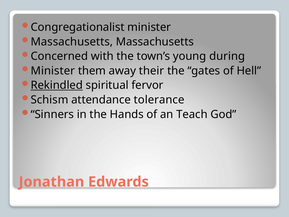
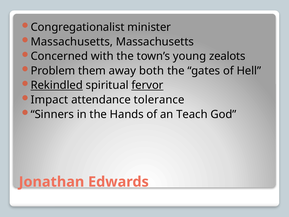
during: during -> zealots
Minister at (53, 71): Minister -> Problem
their: their -> both
fervor underline: none -> present
Schism: Schism -> Impact
